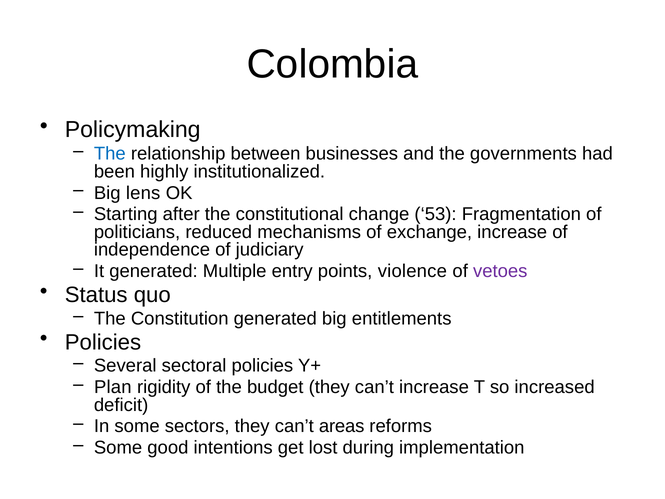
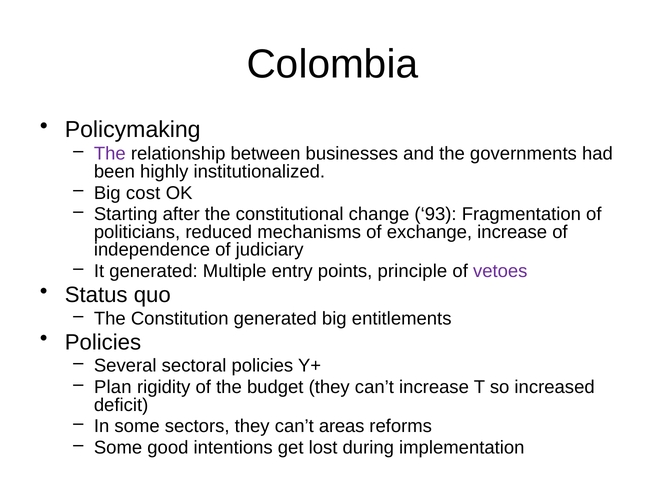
The at (110, 154) colour: blue -> purple
lens: lens -> cost
53: 53 -> 93
violence: violence -> principle
